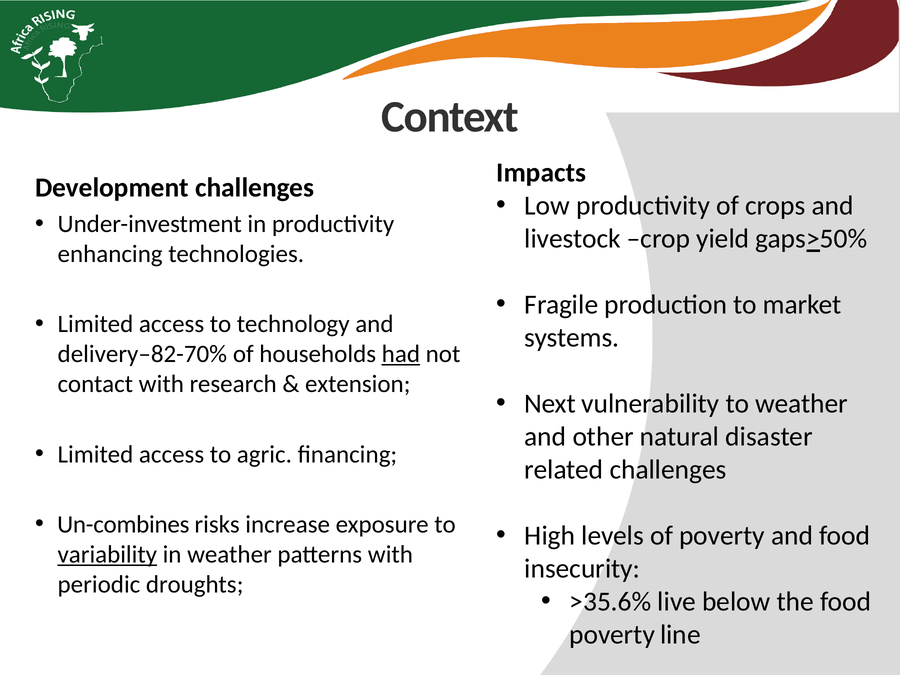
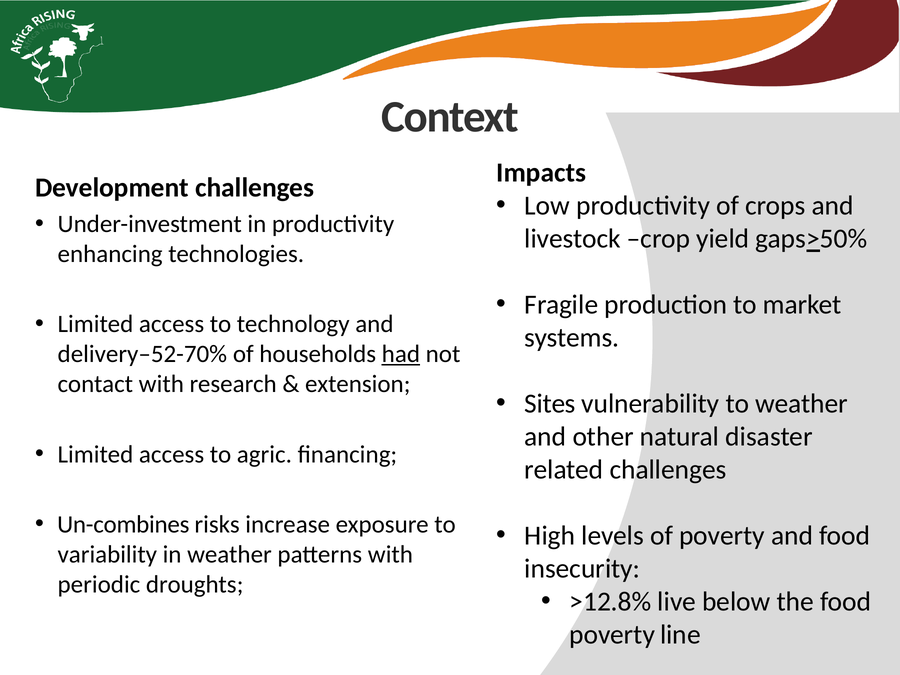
delivery–82-70%: delivery–82-70% -> delivery–52-70%
Next: Next -> Sites
variability underline: present -> none
>35.6%: >35.6% -> >12.8%
